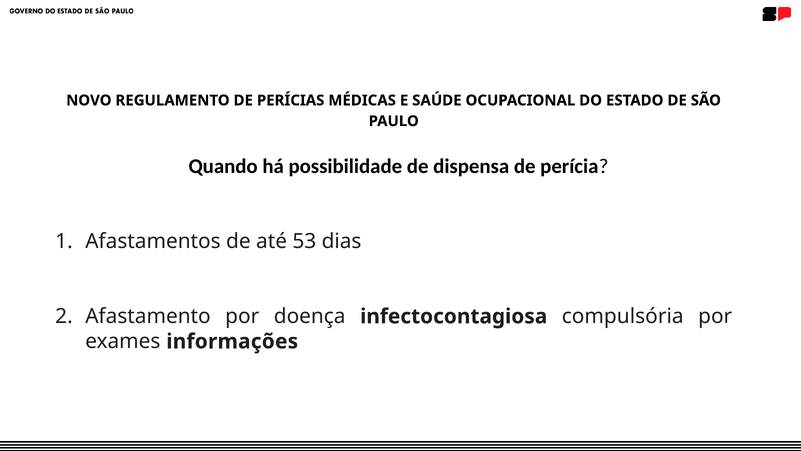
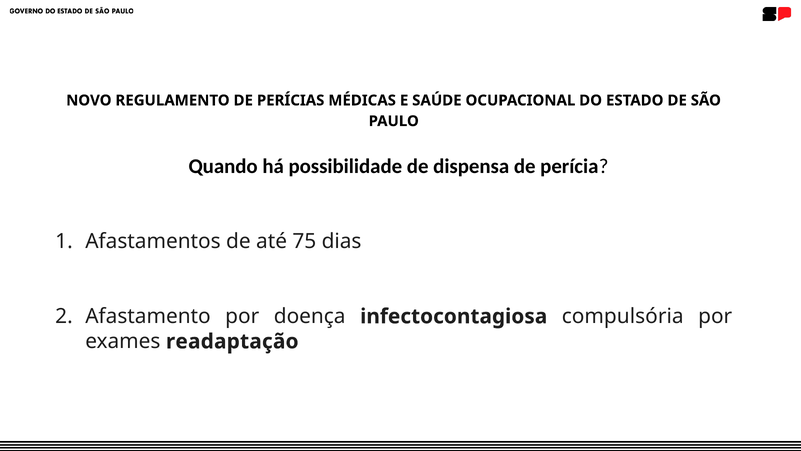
53: 53 -> 75
informações: informações -> readaptação
